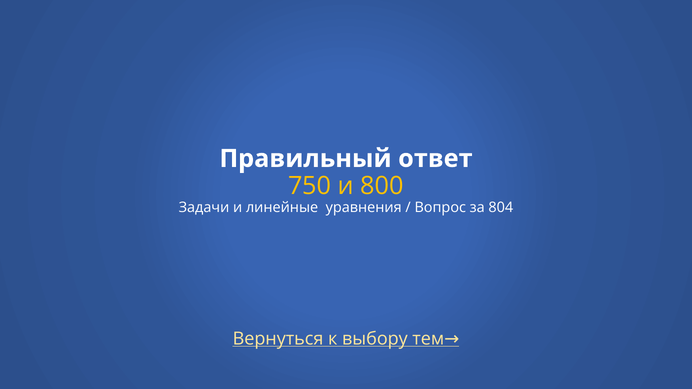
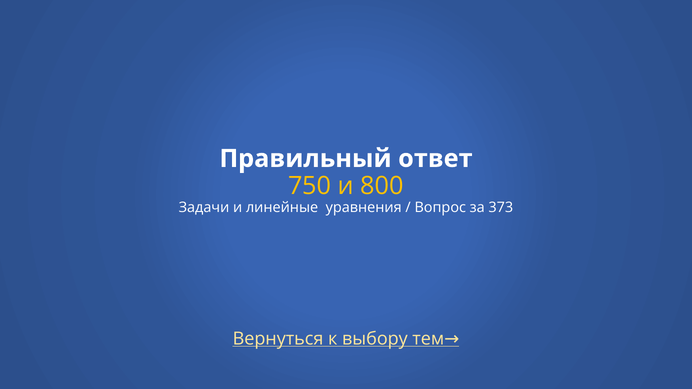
804: 804 -> 373
